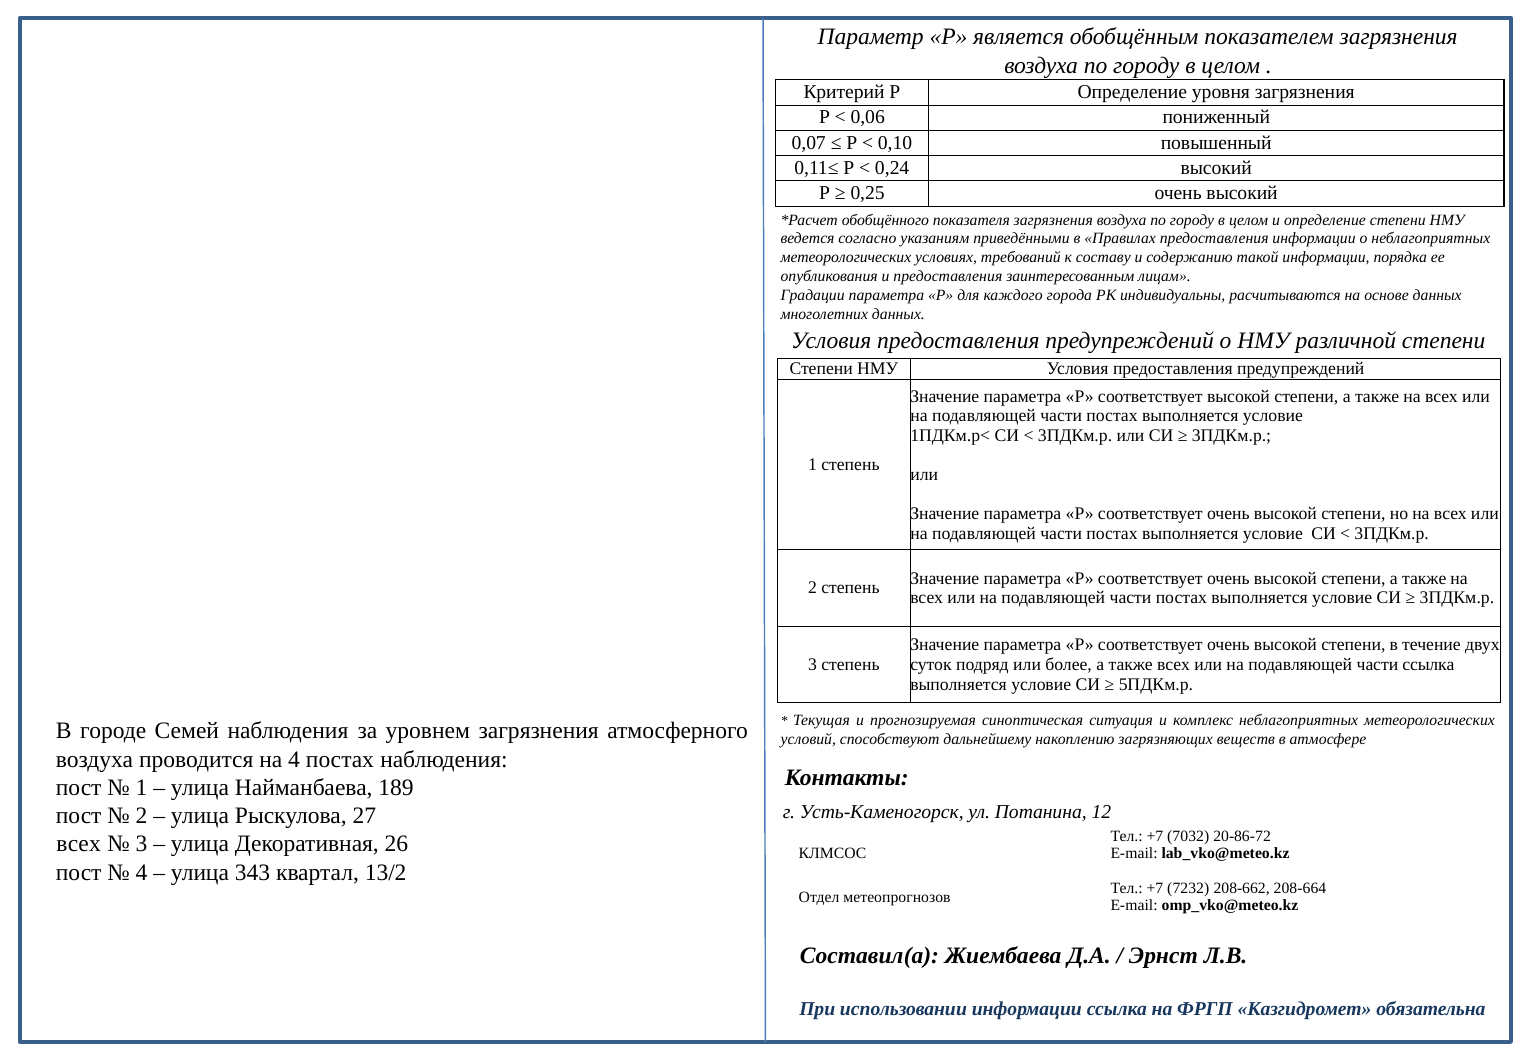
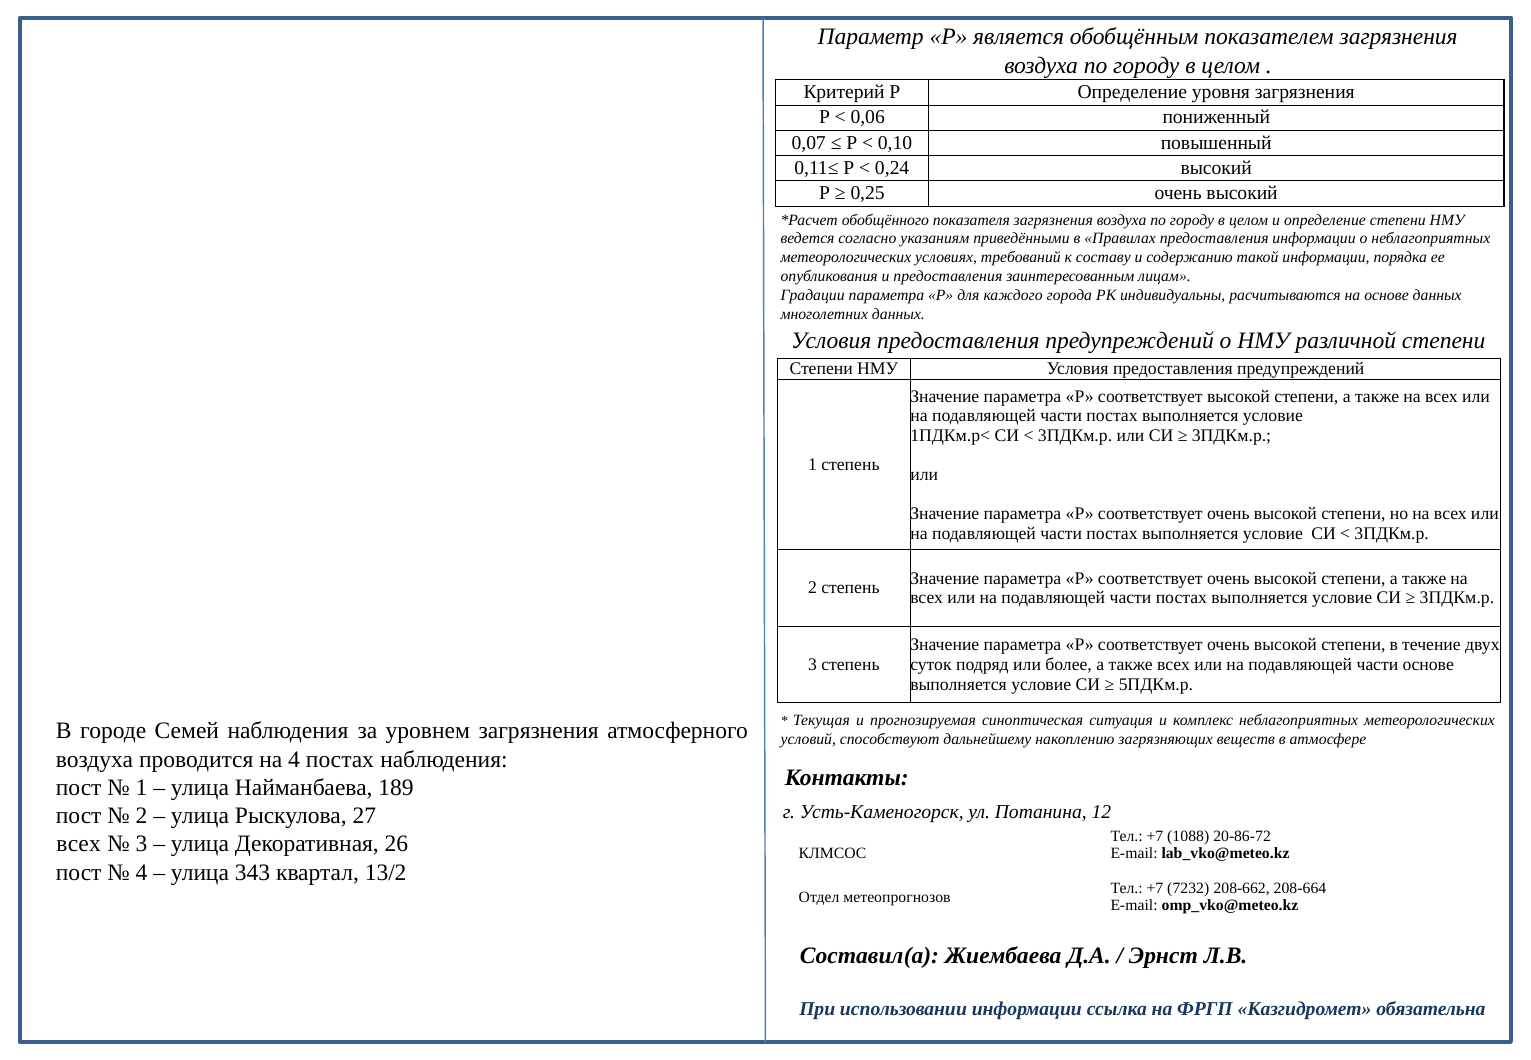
части ссылка: ссылка -> основе
7032: 7032 -> 1088
